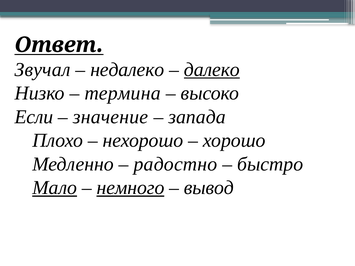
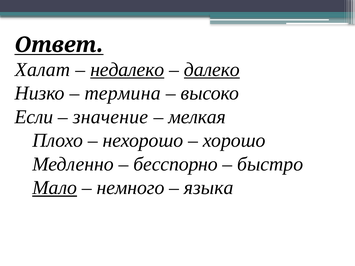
Звучал: Звучал -> Халат
недалеко underline: none -> present
запада: запада -> мелкая
радостно: радостно -> бесспорно
немного underline: present -> none
вывод: вывод -> языка
